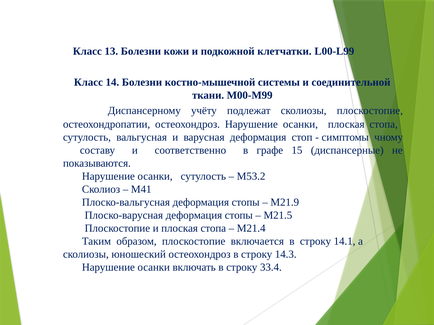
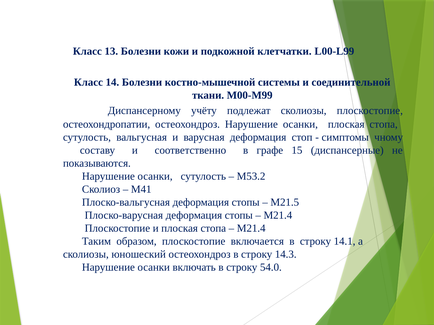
М21.9: М21.9 -> М21.5
М21.5 at (278, 216): М21.5 -> М21.4
33.4: 33.4 -> 54.0
